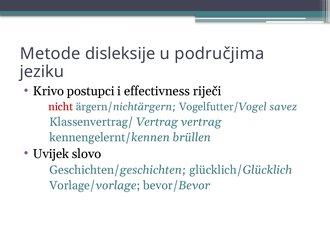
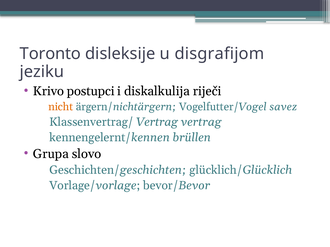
Metode: Metode -> Toronto
područjima: područjima -> disgrafijom
effectivness: effectivness -> diskalkulija
nicht colour: red -> orange
Uvijek: Uvijek -> Grupa
